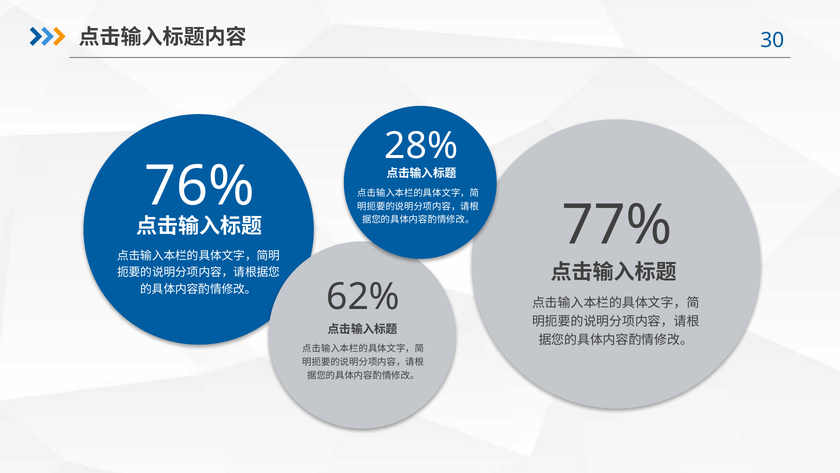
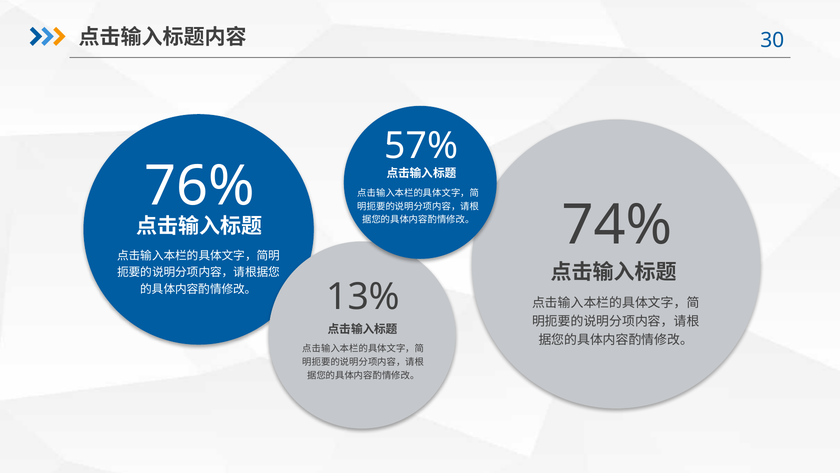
28%: 28% -> 57%
77%: 77% -> 74%
62%: 62% -> 13%
